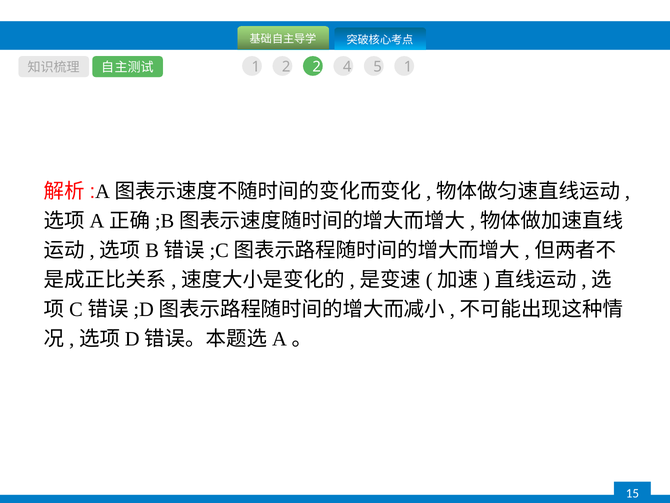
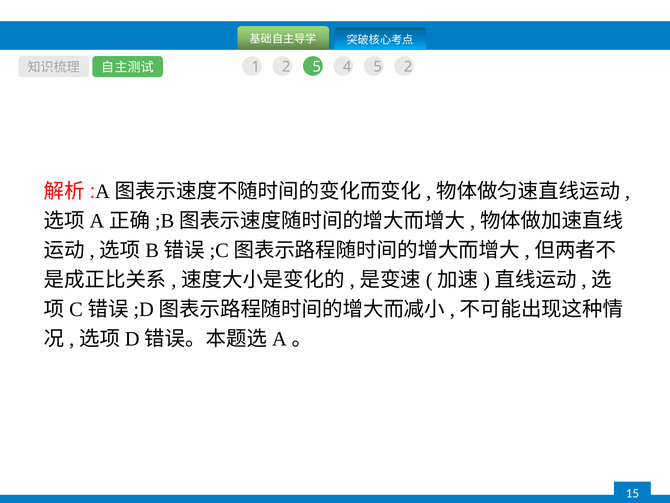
2 2: 2 -> 5
5 1: 1 -> 2
